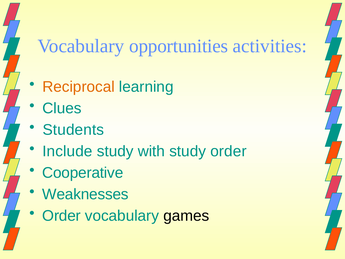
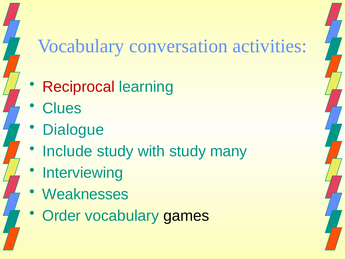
opportunities: opportunities -> conversation
Reciprocal colour: orange -> red
Students: Students -> Dialogue
study order: order -> many
Cooperative: Cooperative -> Interviewing
